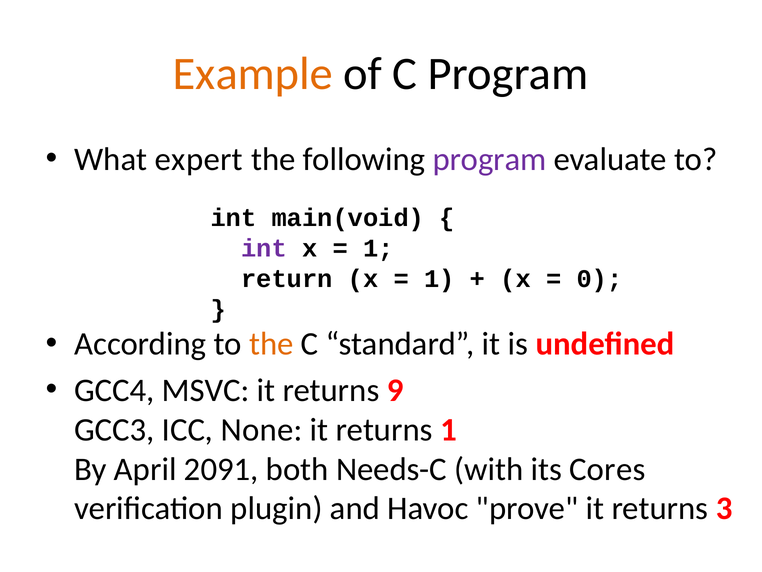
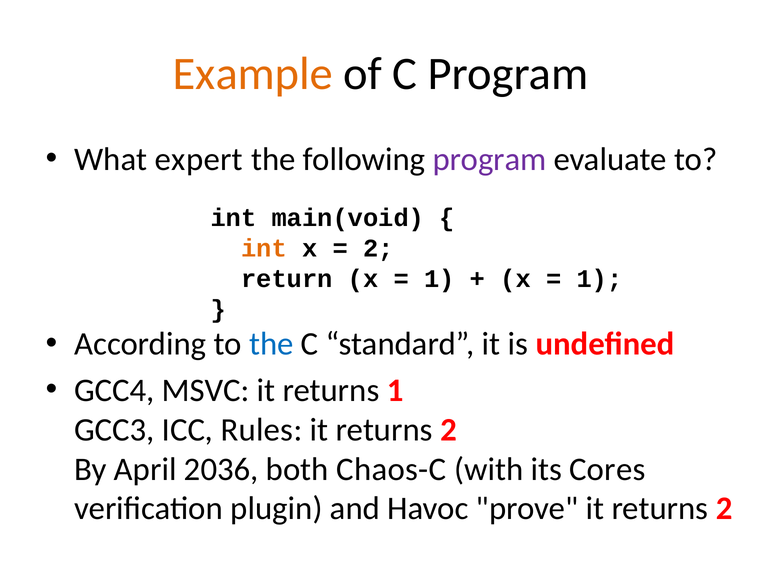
int at (264, 248) colour: purple -> orange
1 at (378, 248): 1 -> 2
0 at (599, 279): 0 -> 1
the at (271, 344) colour: orange -> blue
returns 9: 9 -> 1
None: None -> Rules
1 at (448, 429): 1 -> 2
2091: 2091 -> 2036
Needs-C: Needs-C -> Chaos-C
prove it returns 3: 3 -> 2
